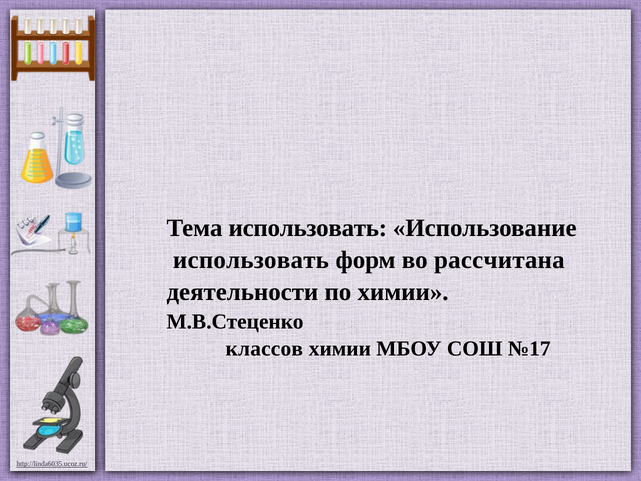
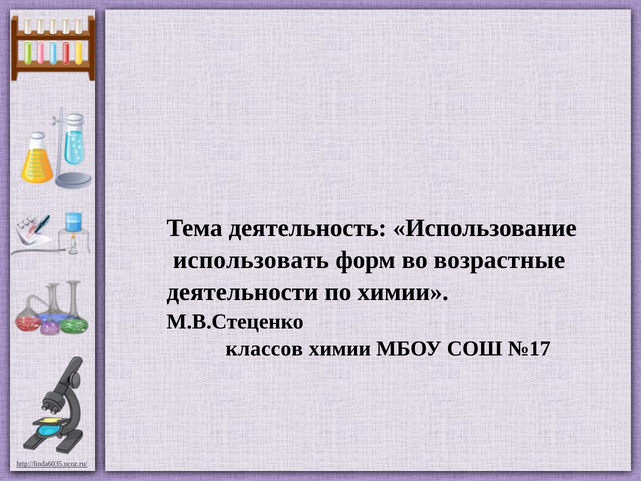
Тема использовать: использовать -> деятельность
рассчитана: рассчитана -> возрастные
